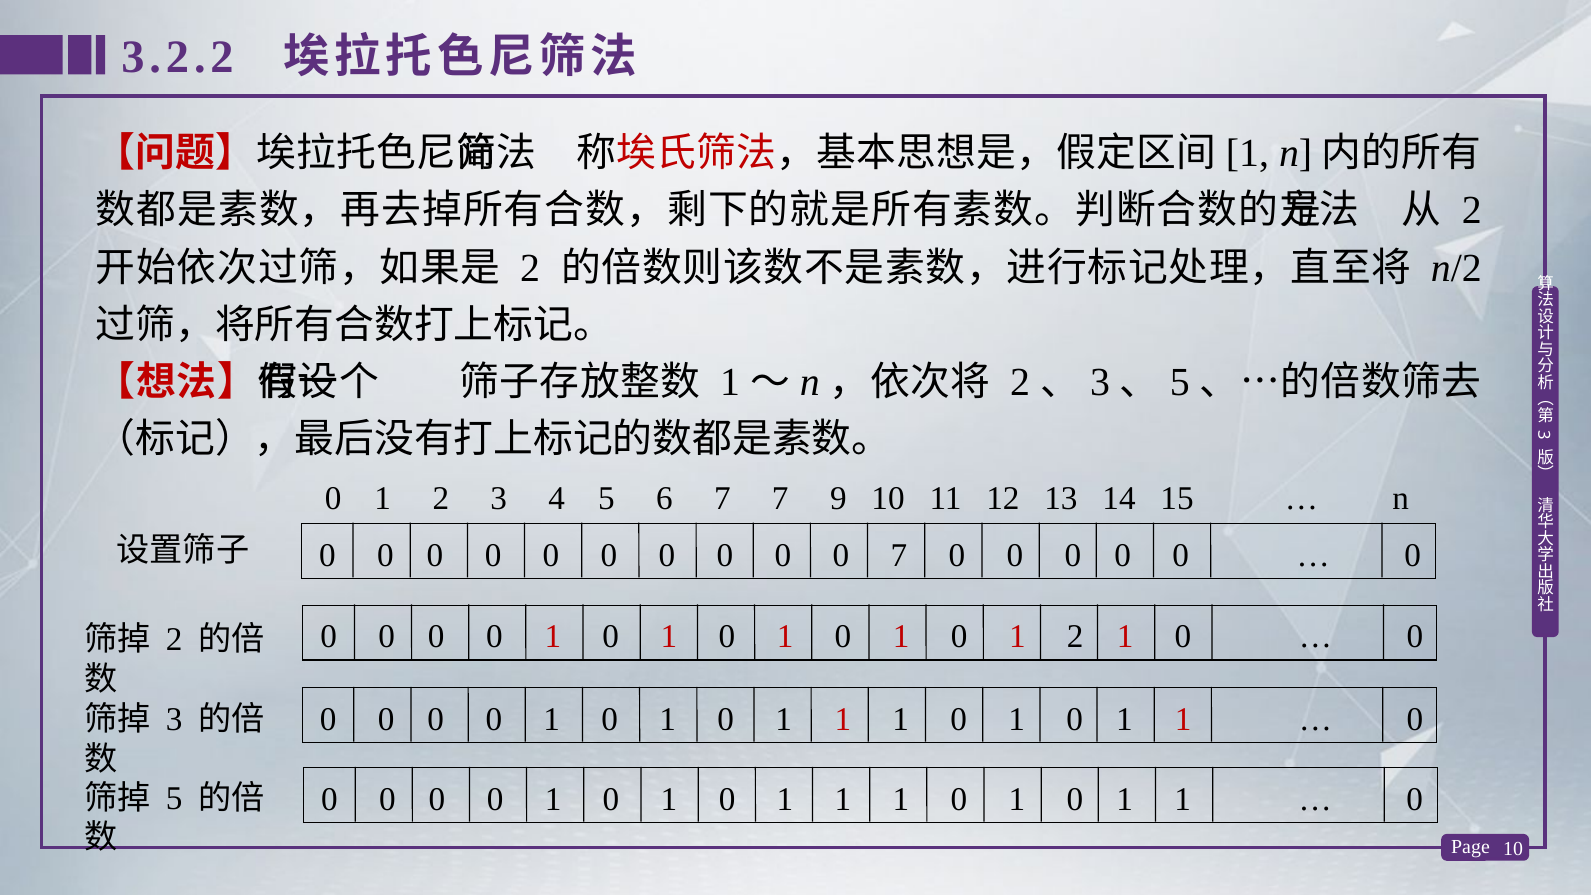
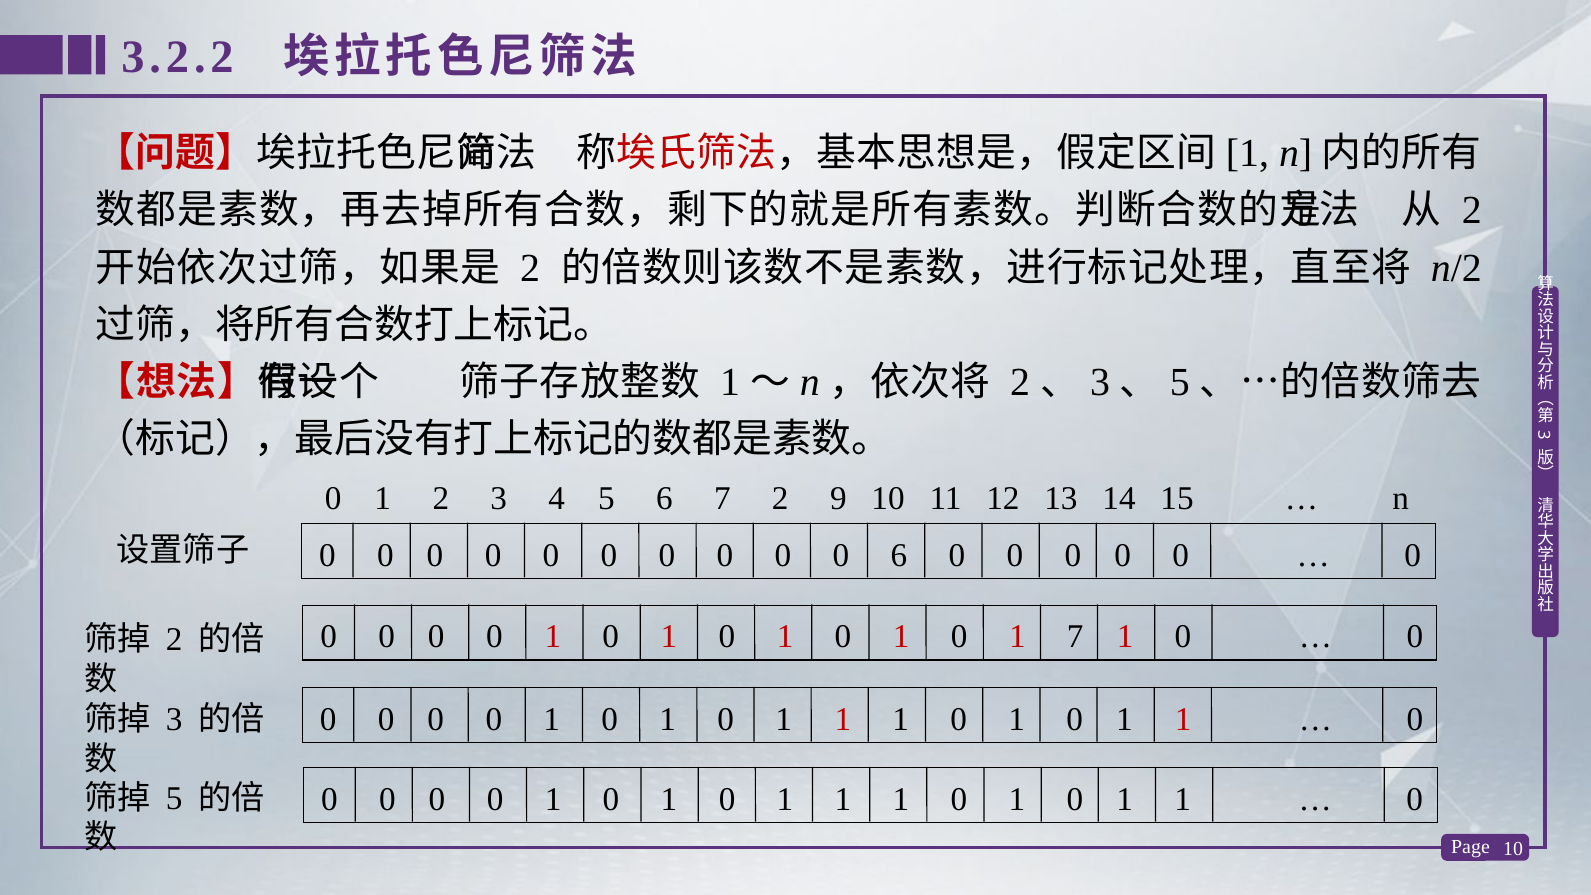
7 7: 7 -> 2
0 7: 7 -> 6
1 0 1 2: 2 -> 7
